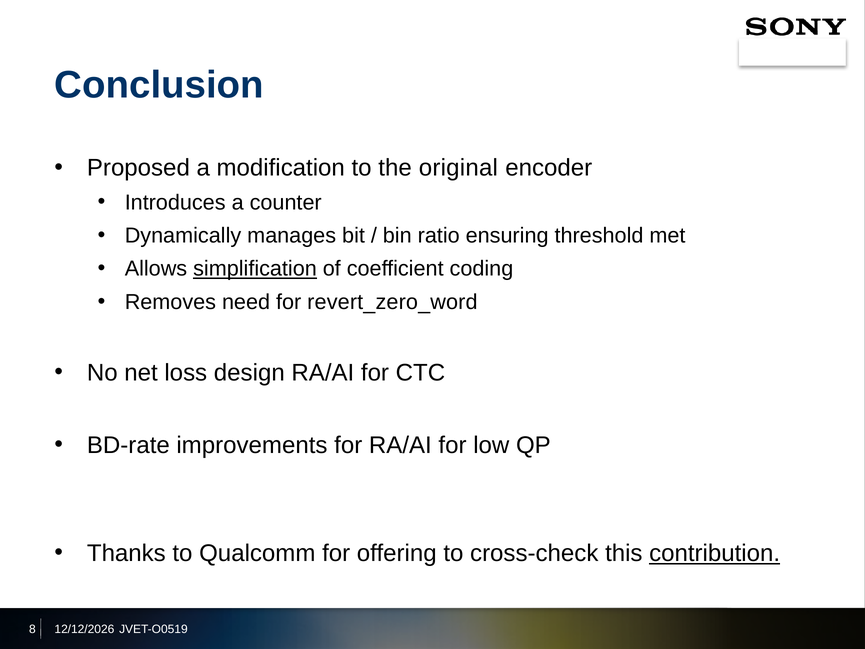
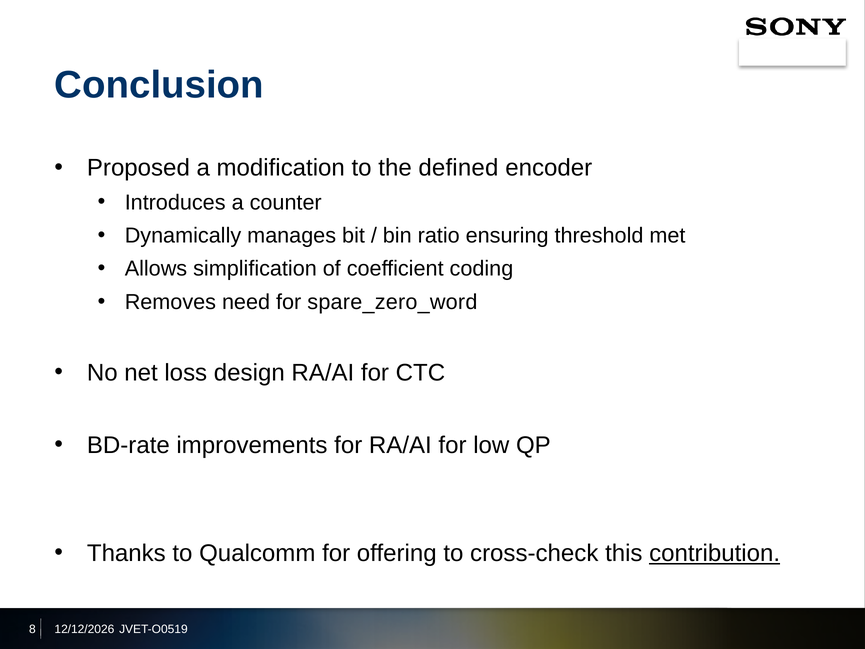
original: original -> defined
simplification underline: present -> none
revert_zero_word: revert_zero_word -> spare_zero_word
